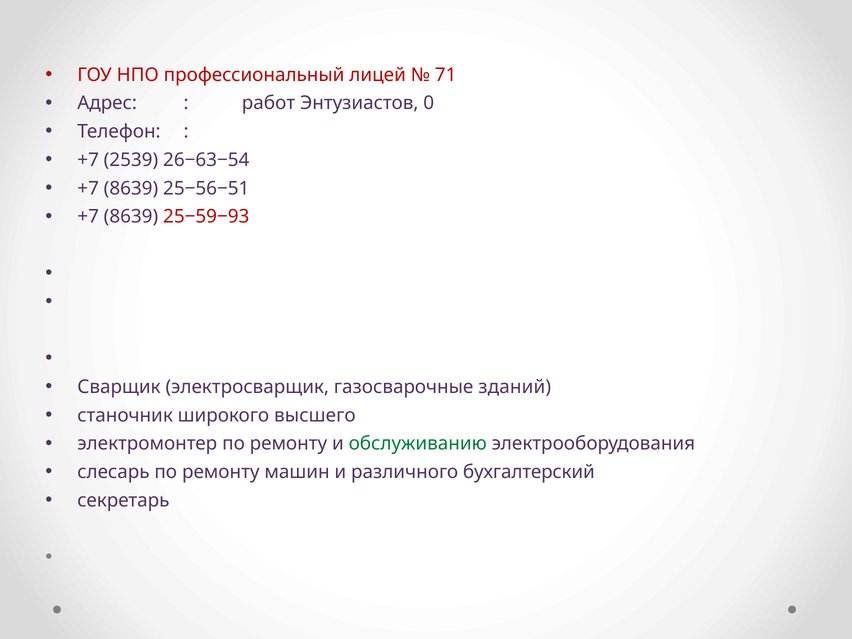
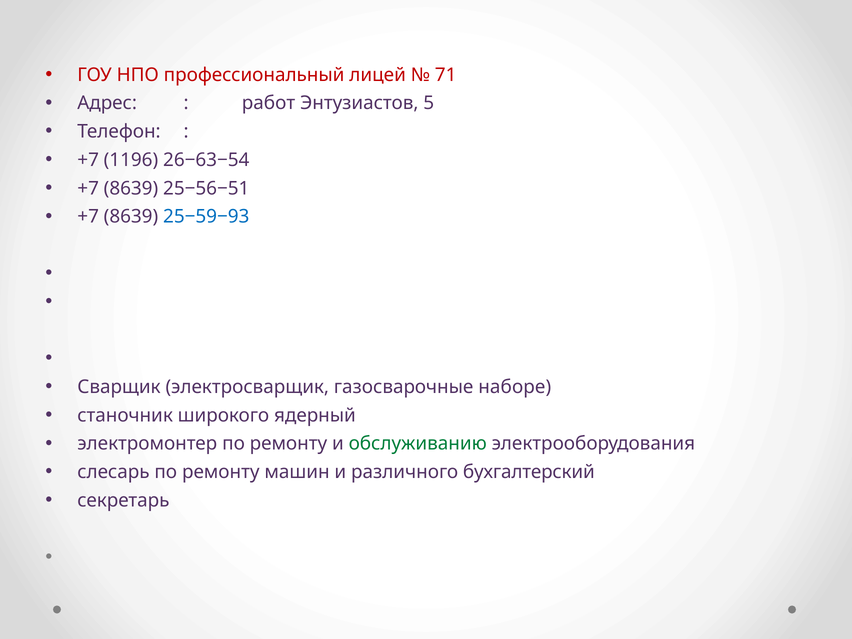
0: 0 -> 5
2539: 2539 -> 1196
25−59−93 colour: red -> blue
зданий: зданий -> наборе
высшего: высшего -> ядерный
